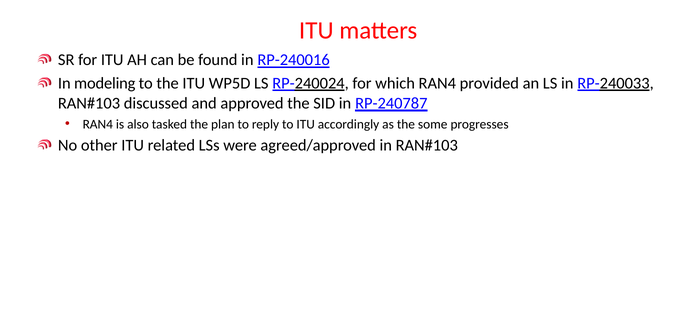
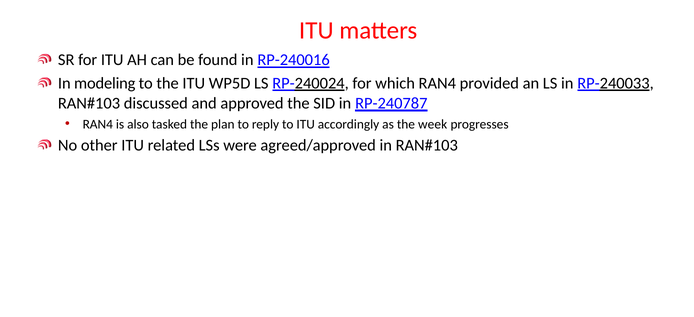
some: some -> week
